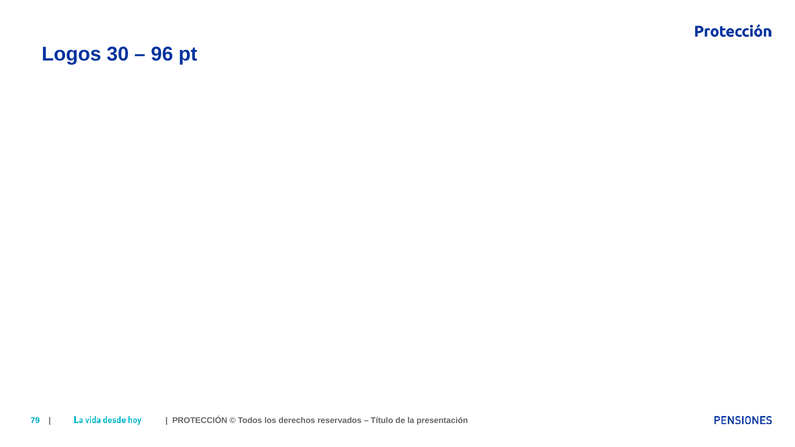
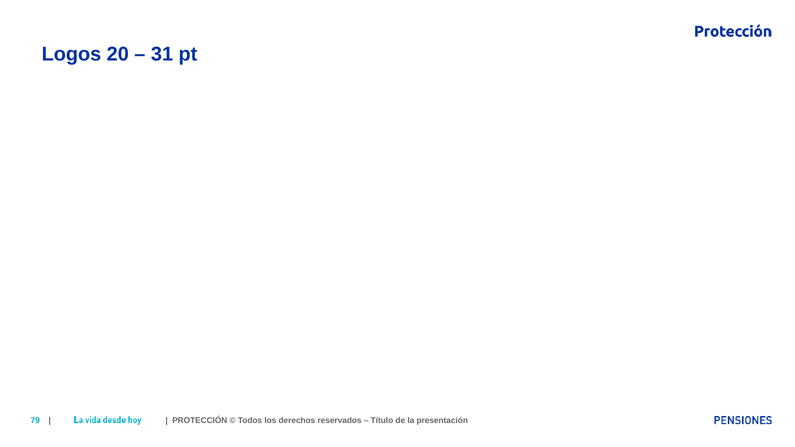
30: 30 -> 20
96: 96 -> 31
